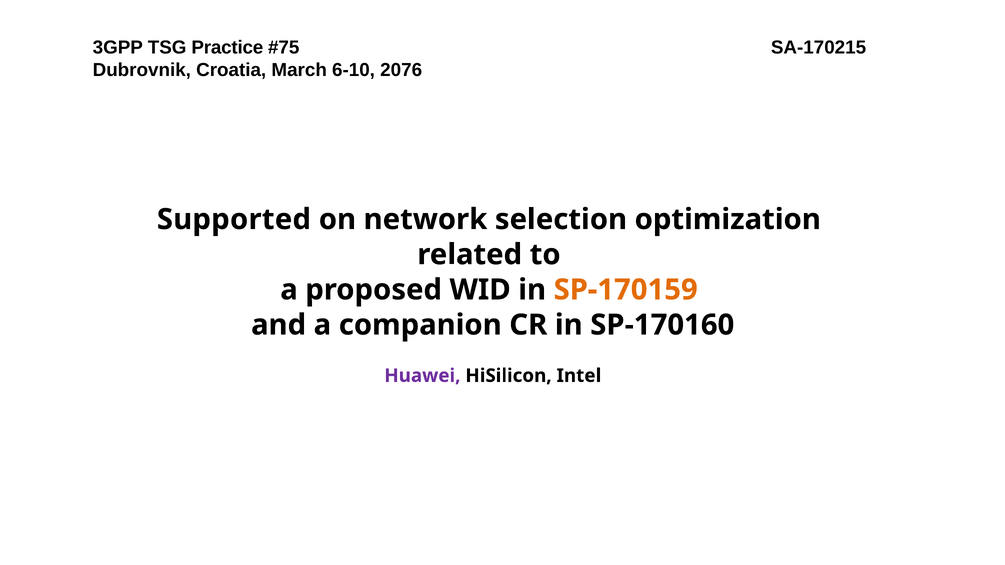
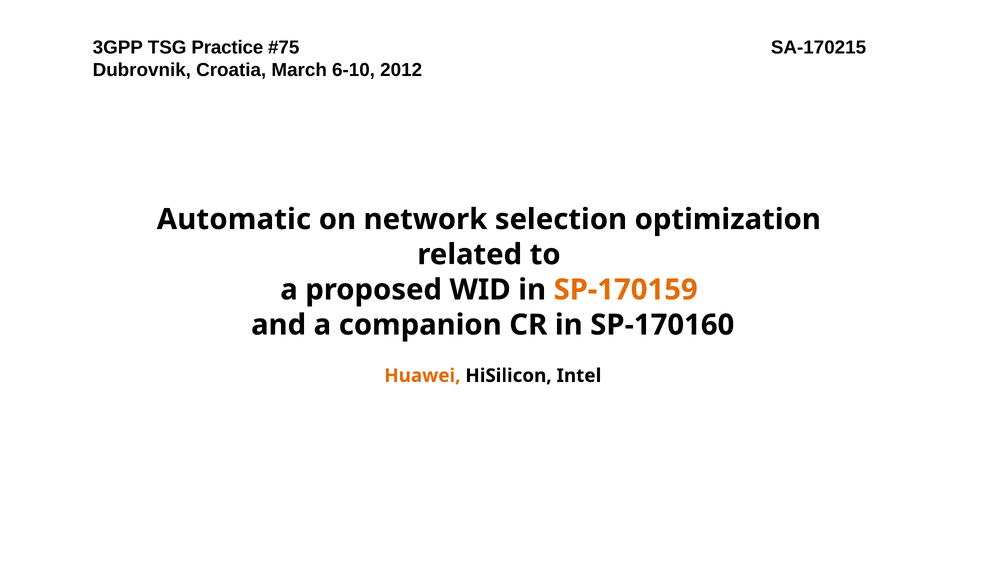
2076: 2076 -> 2012
Supported: Supported -> Automatic
Huawei colour: purple -> orange
